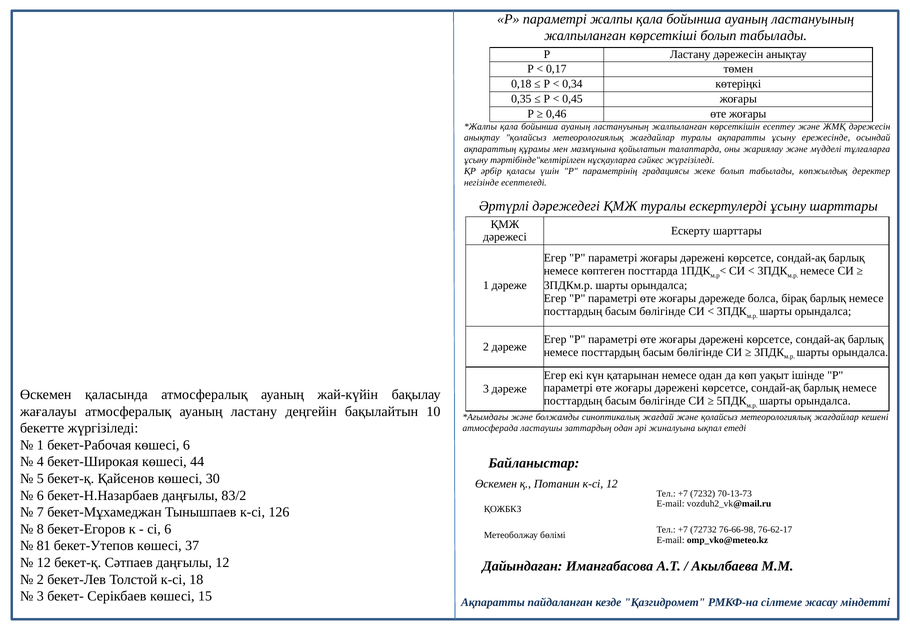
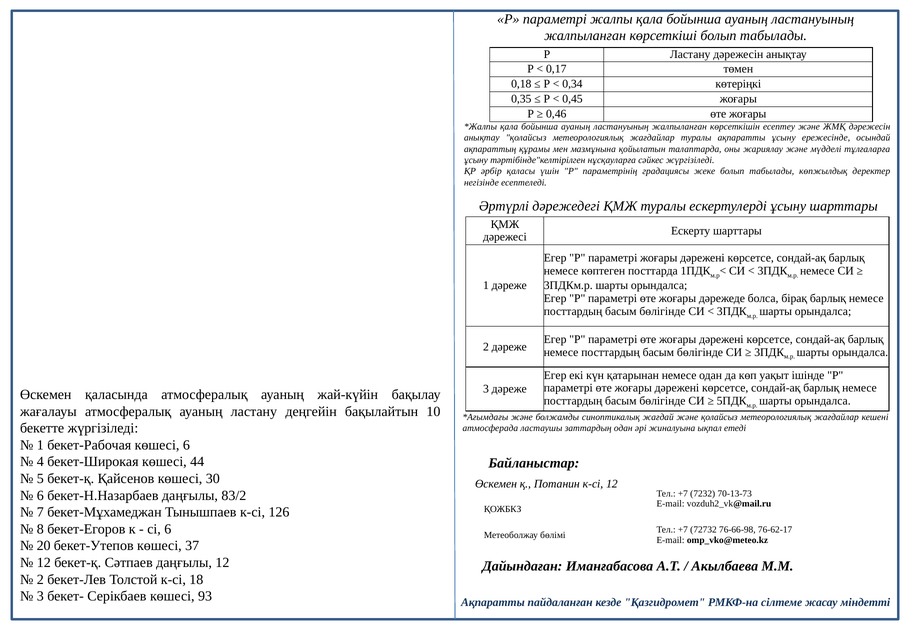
81: 81 -> 20
15: 15 -> 93
